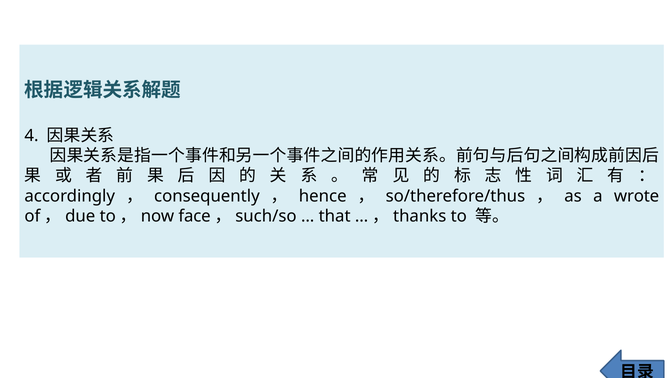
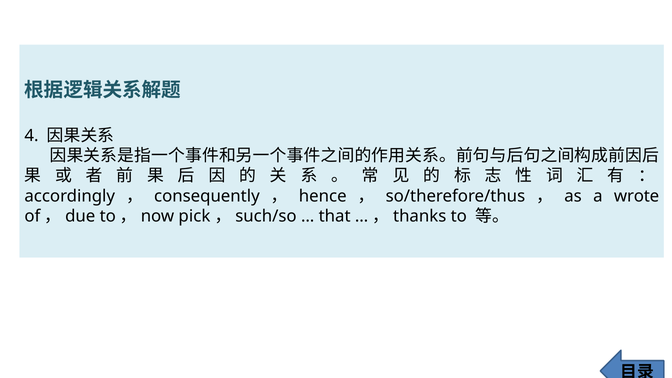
face: face -> pick
